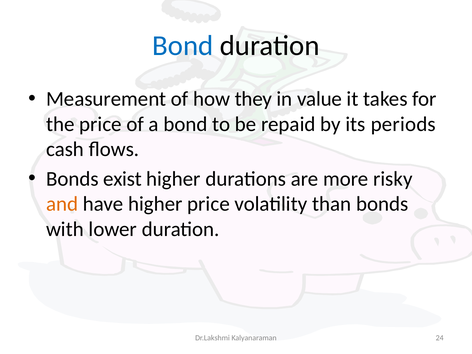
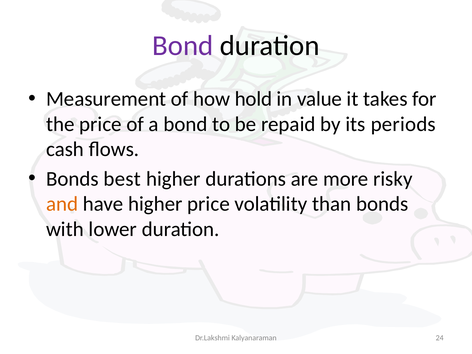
Bond at (183, 46) colour: blue -> purple
they: they -> hold
exist: exist -> best
